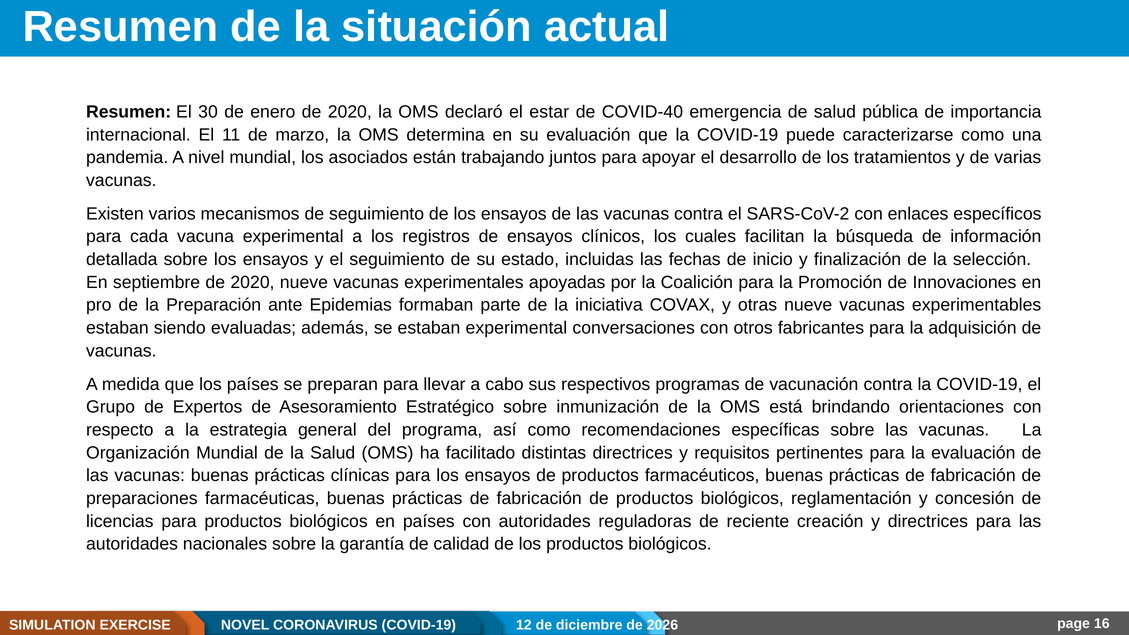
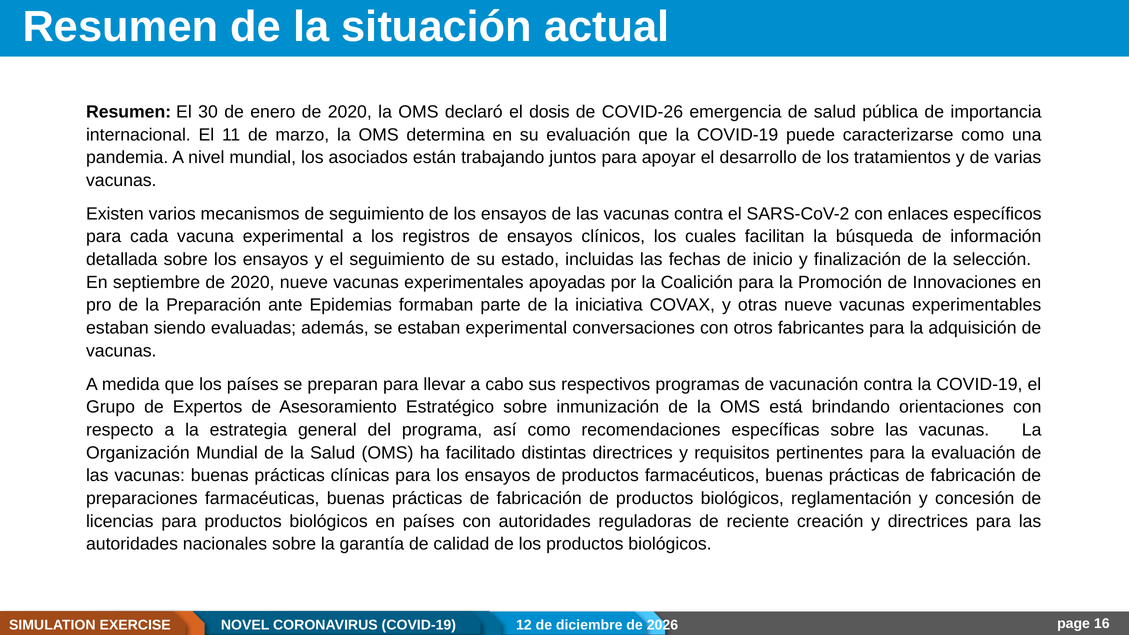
estar: estar -> dosis
COVID-40: COVID-40 -> COVID-26
